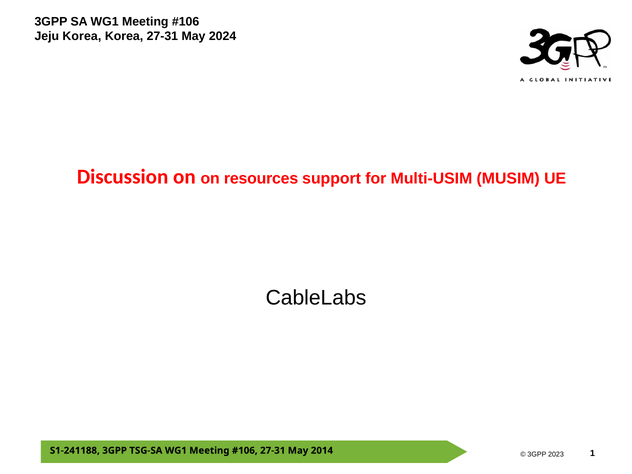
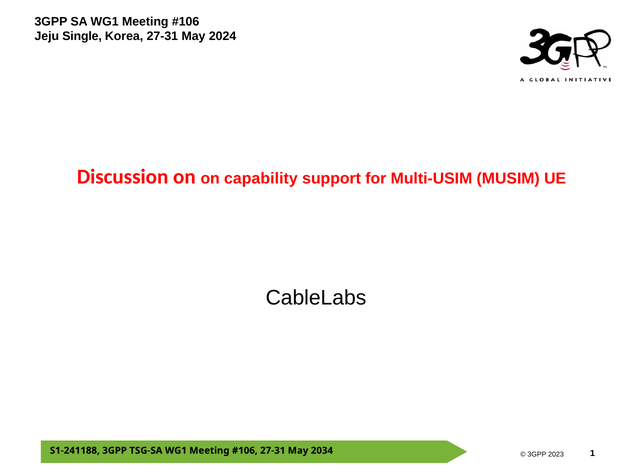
Korea at (82, 36): Korea -> Single
resources: resources -> capability
2014: 2014 -> 2034
